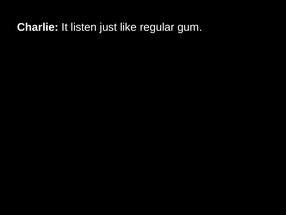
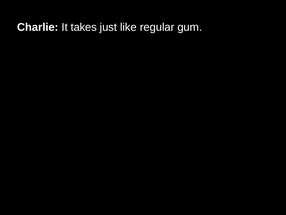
listen: listen -> takes
